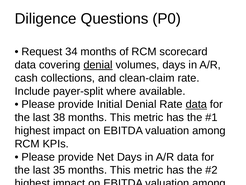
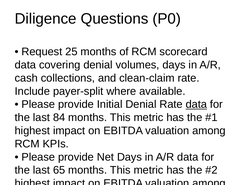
34: 34 -> 25
denial at (98, 65) underline: present -> none
38: 38 -> 84
35: 35 -> 65
